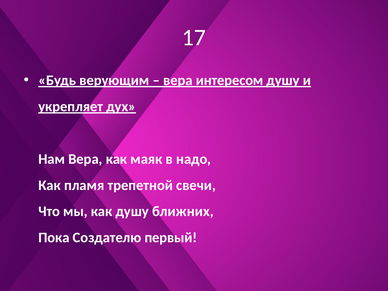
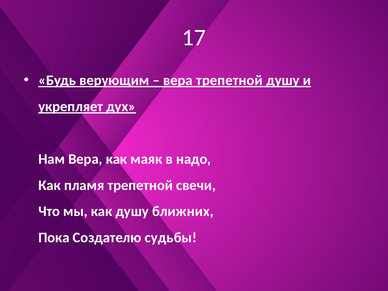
вера интересом: интересом -> трепетной
первый: первый -> судьбы
